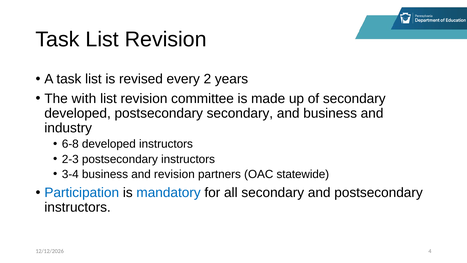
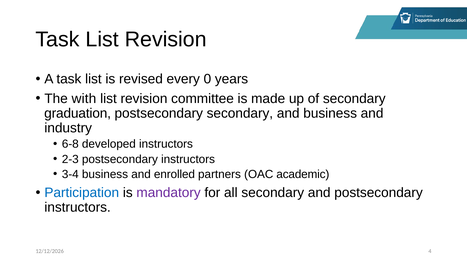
2: 2 -> 0
developed at (78, 113): developed -> graduation
and revision: revision -> enrolled
statewide: statewide -> academic
mandatory colour: blue -> purple
